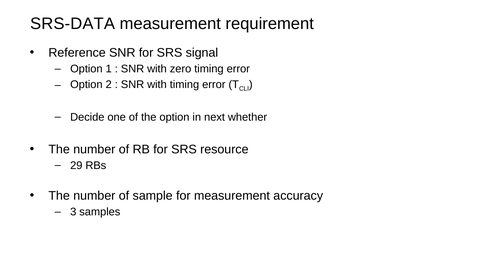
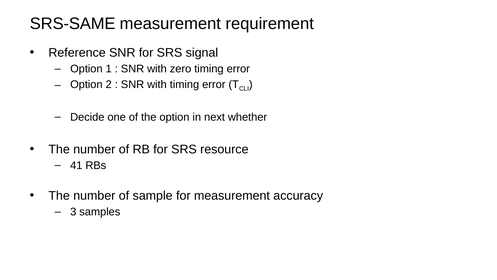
SRS-DATA: SRS-DATA -> SRS-SAME
29: 29 -> 41
